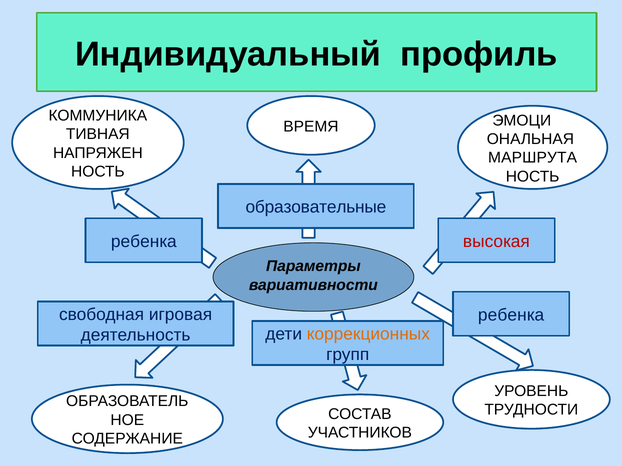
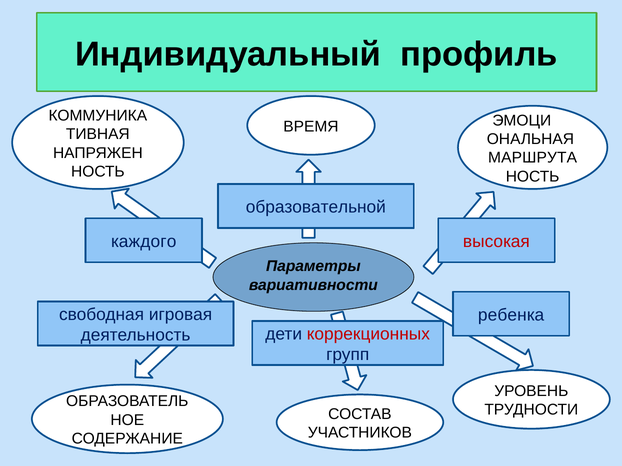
образовательные: образовательные -> образовательной
ребенка at (144, 242): ребенка -> каждого
коррекционных colour: orange -> red
